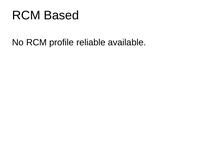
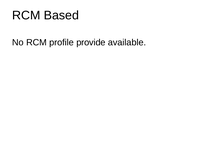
reliable: reliable -> provide
